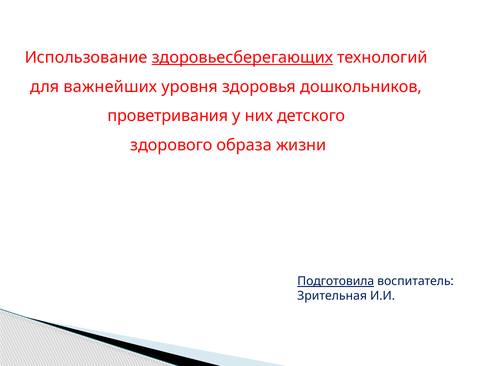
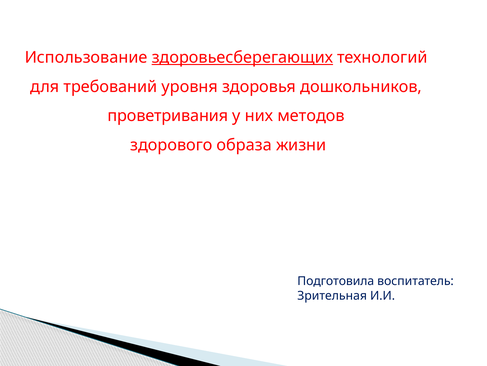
важнейших: важнейших -> требований
детского: детского -> методов
Подготовила underline: present -> none
